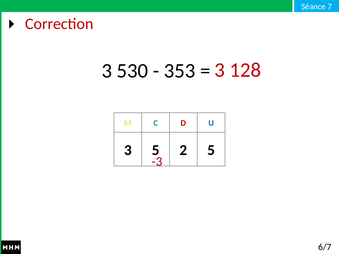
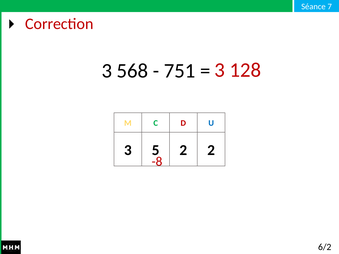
530: 530 -> 568
353: 353 -> 751
2 5: 5 -> 2
-3: -3 -> -8
6/7: 6/7 -> 6/2
